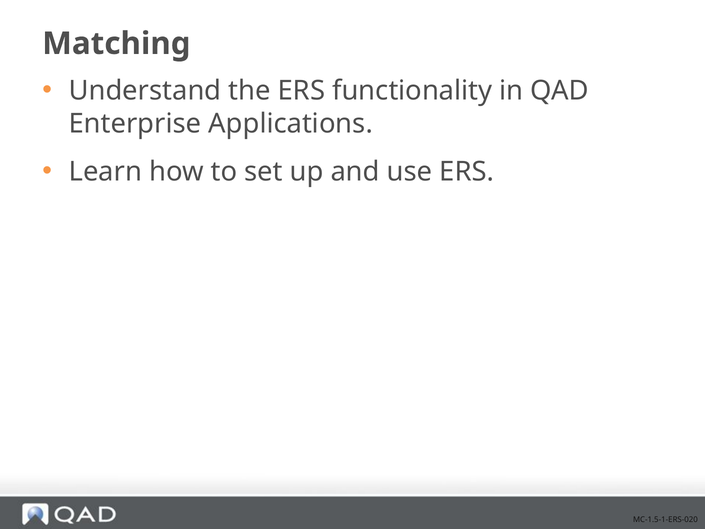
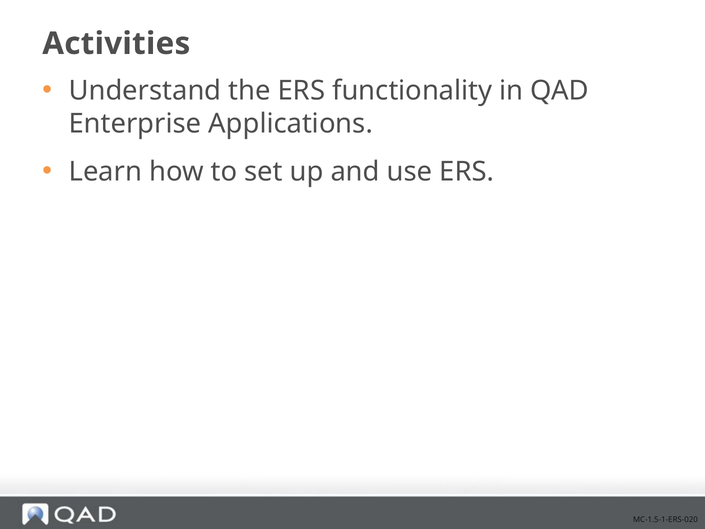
Matching: Matching -> Activities
